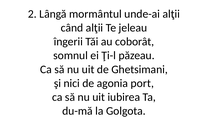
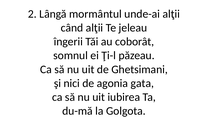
port: port -> gata
